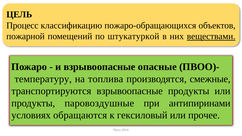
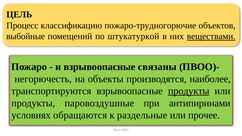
пожаро-обращающихся: пожаро-обращающихся -> пожаро-трудногорючие
пожарной: пожарной -> выбойные
опасные: опасные -> связаны
температуру: температуру -> негорючесть
топлива: топлива -> объекты
смежные: смежные -> наиболее
продукты at (189, 91) underline: none -> present
гексиловый: гексиловый -> раздельные
